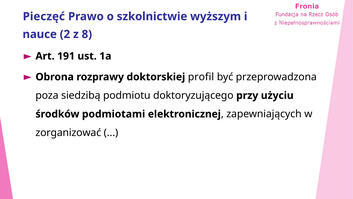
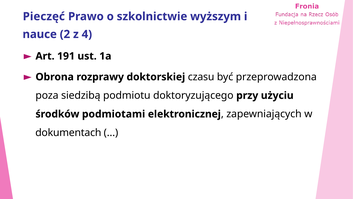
8: 8 -> 4
profil: profil -> czasu
zorganizować: zorganizować -> dokumentach
